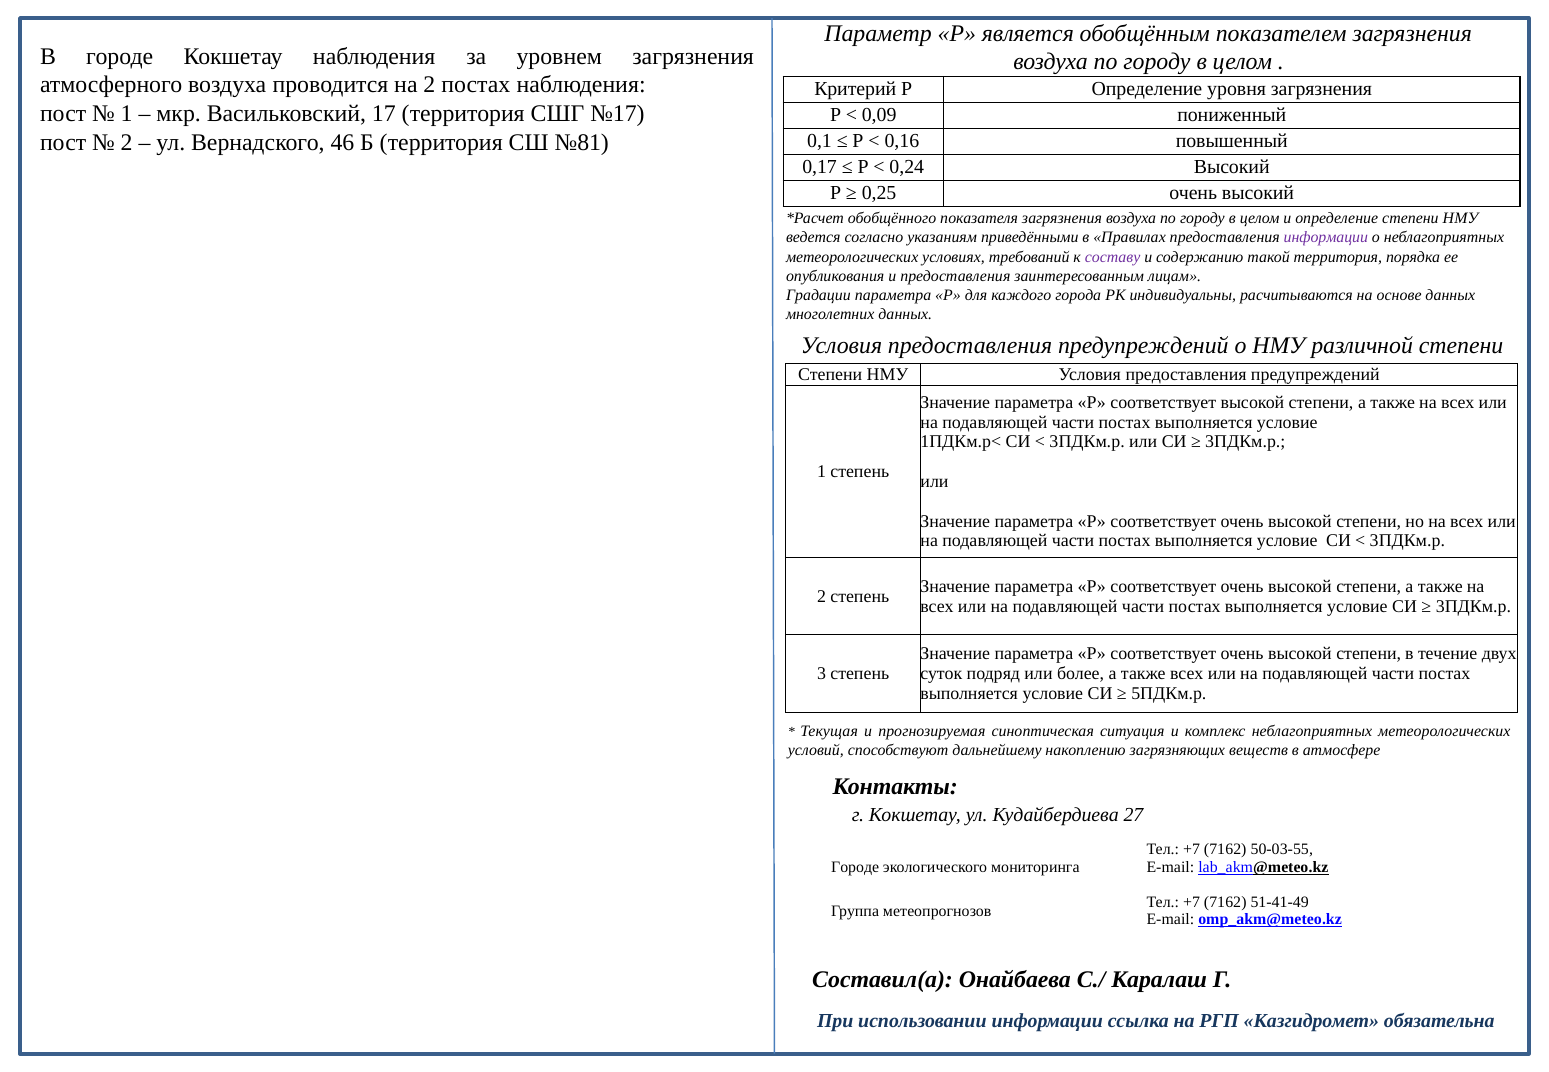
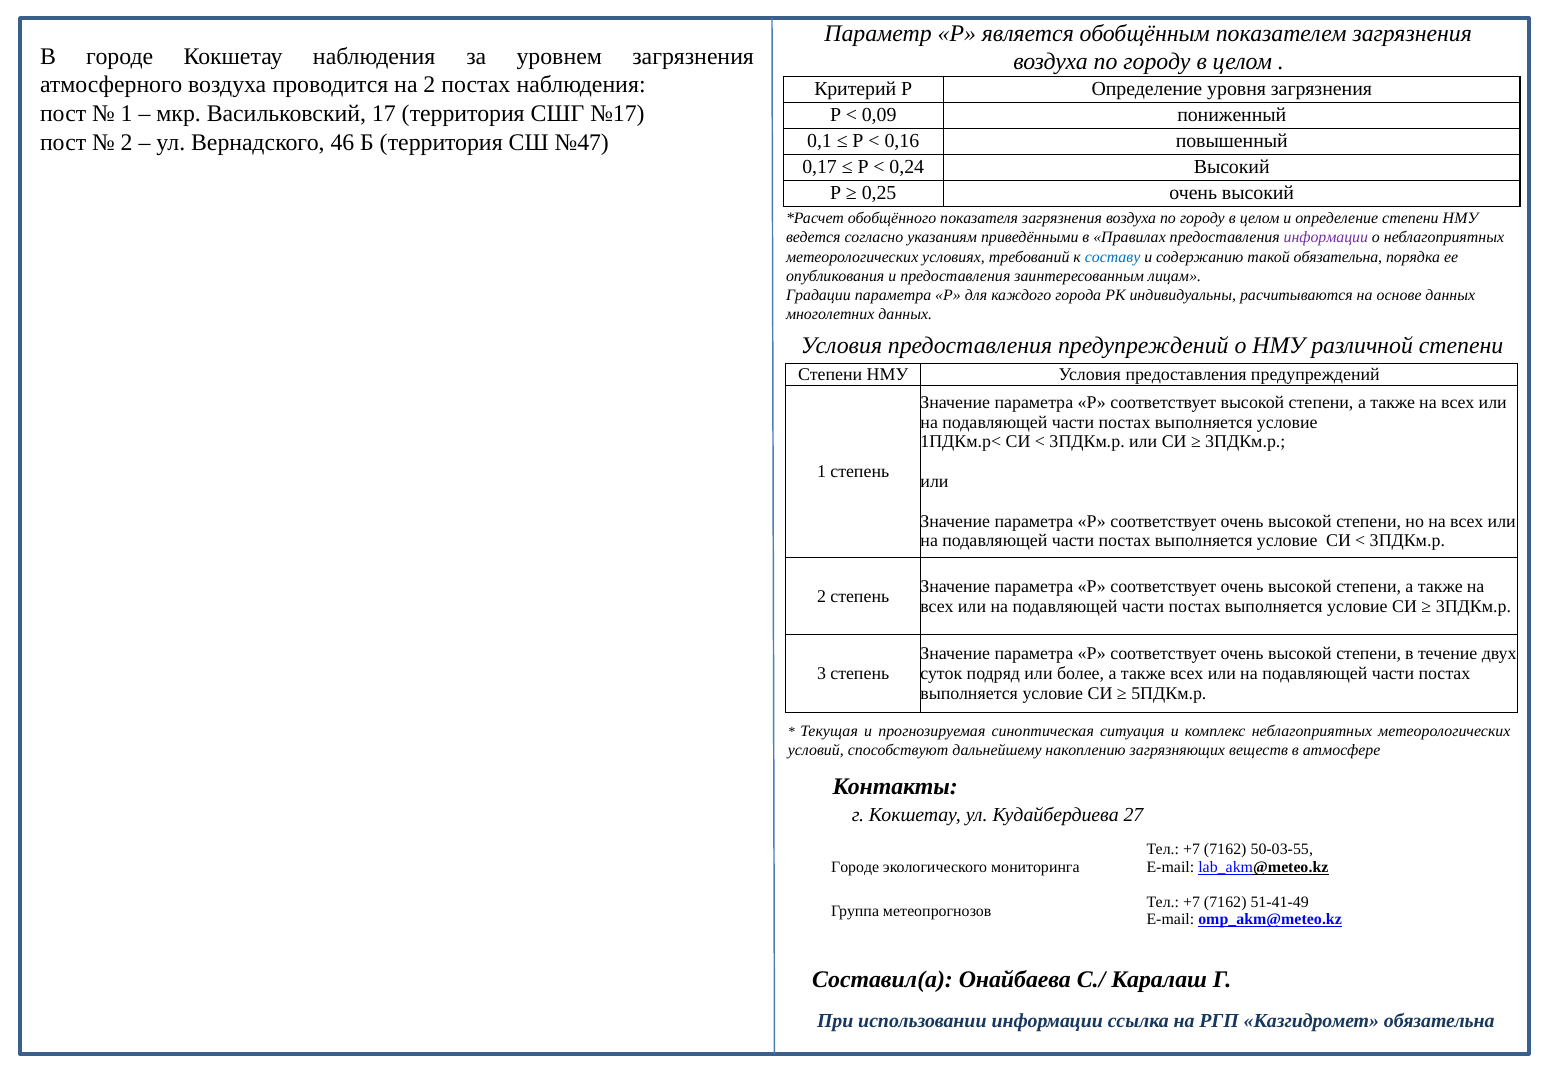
№81: №81 -> №47
составу colour: purple -> blue
такой территория: территория -> обязательна
